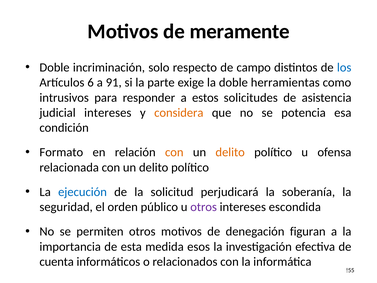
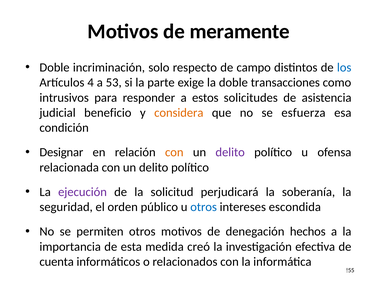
6: 6 -> 4
91: 91 -> 53
herramientas: herramientas -> transacciones
judicial intereses: intereses -> beneficio
potencia: potencia -> esfuerza
Formato: Formato -> Designar
delito at (230, 152) colour: orange -> purple
ejecución colour: blue -> purple
otros at (204, 207) colour: purple -> blue
figuran: figuran -> hechos
esos: esos -> creó
